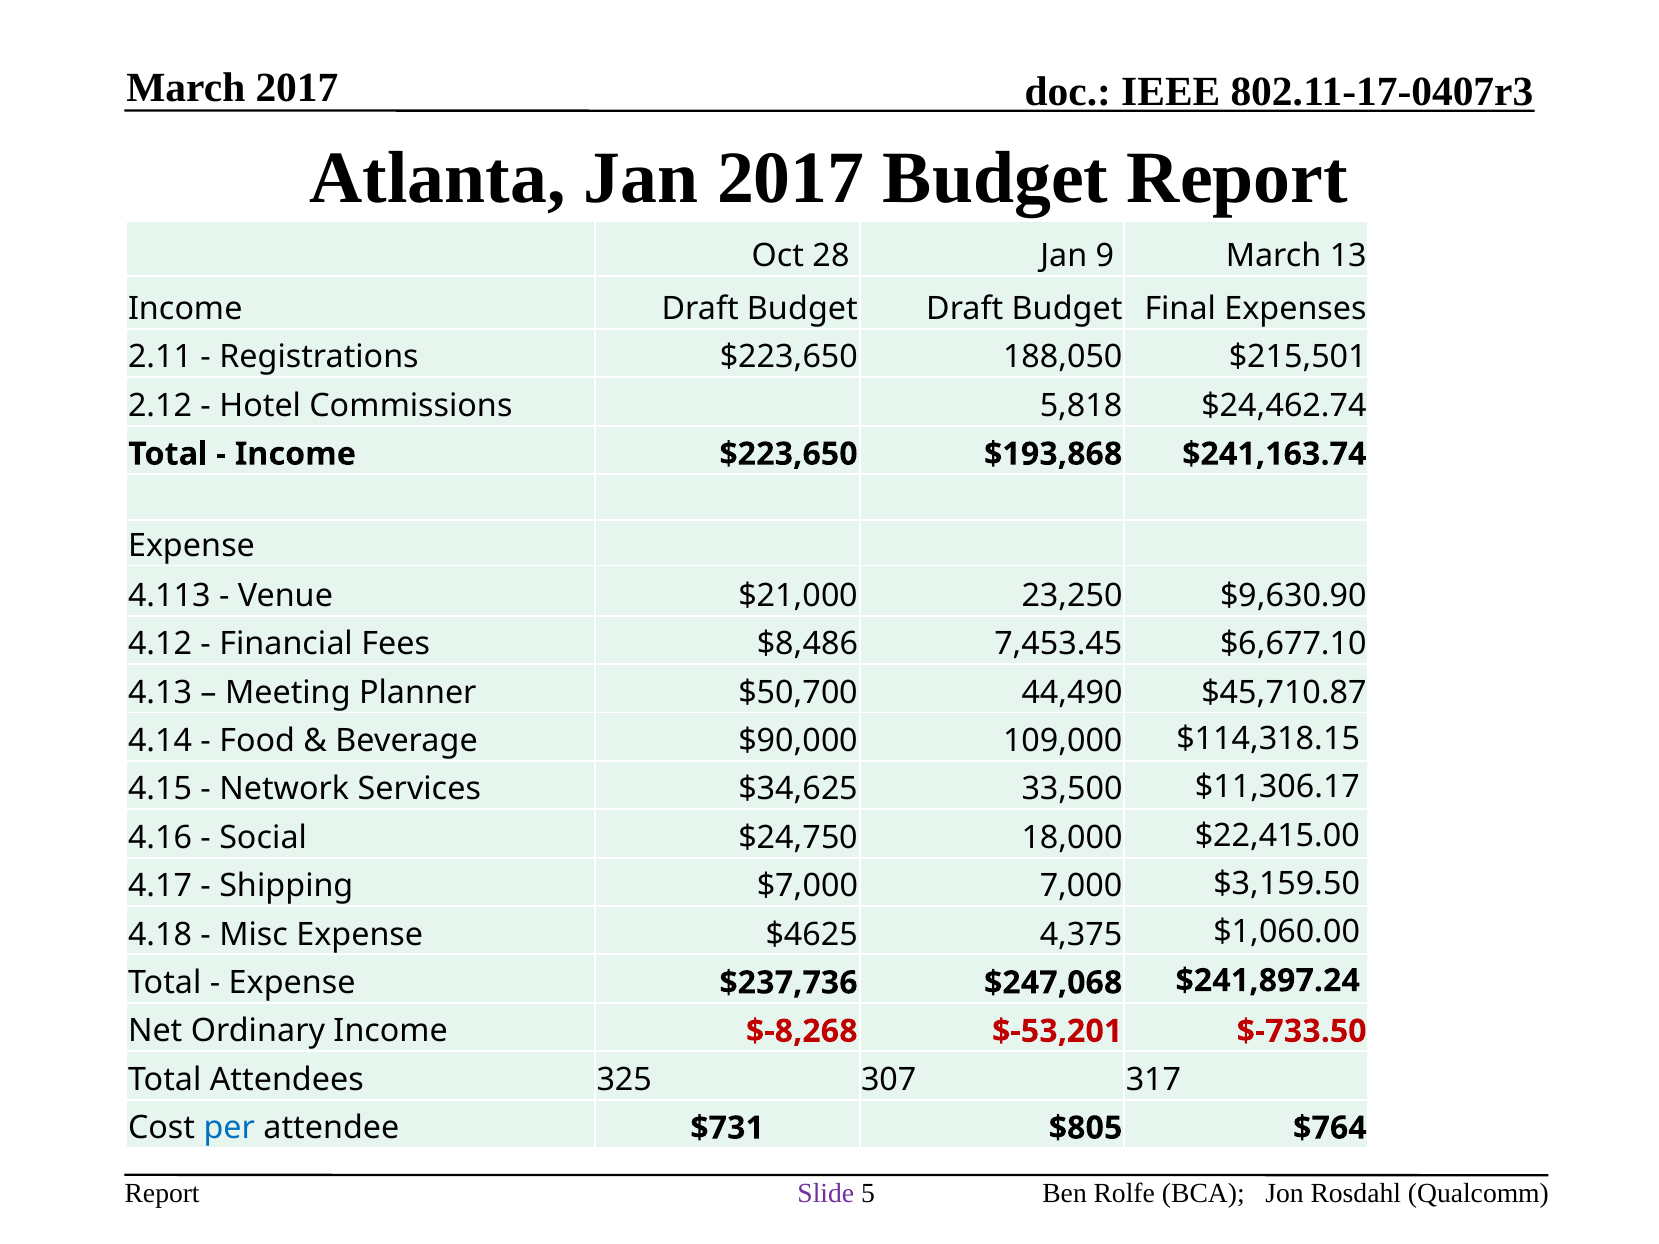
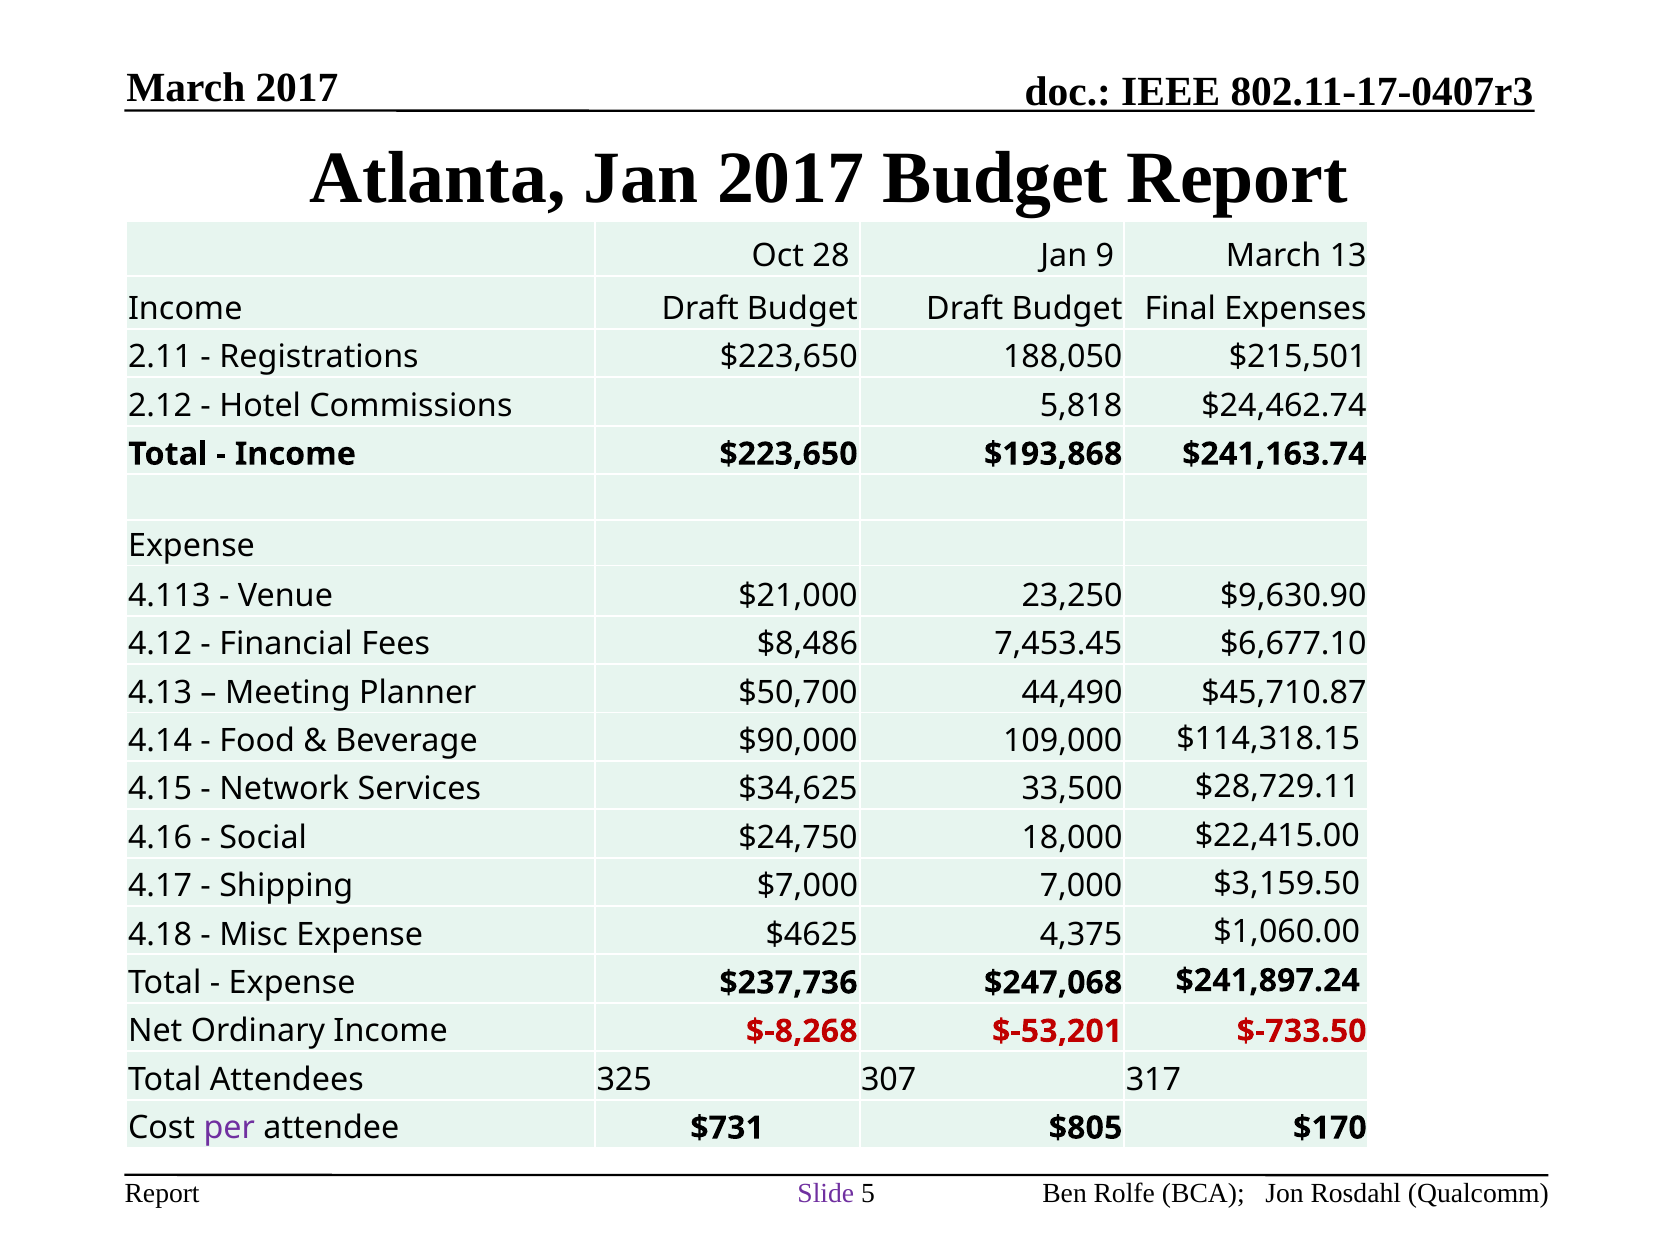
$11,306.17: $11,306.17 -> $28,729.11
per colour: blue -> purple
$764: $764 -> $170
